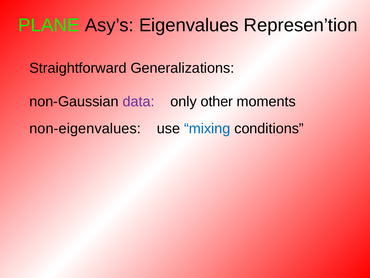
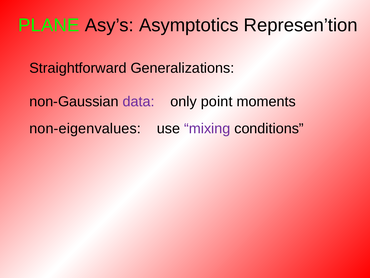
Eigenvalues: Eigenvalues -> Asymptotics
other: other -> point
mixing colour: blue -> purple
